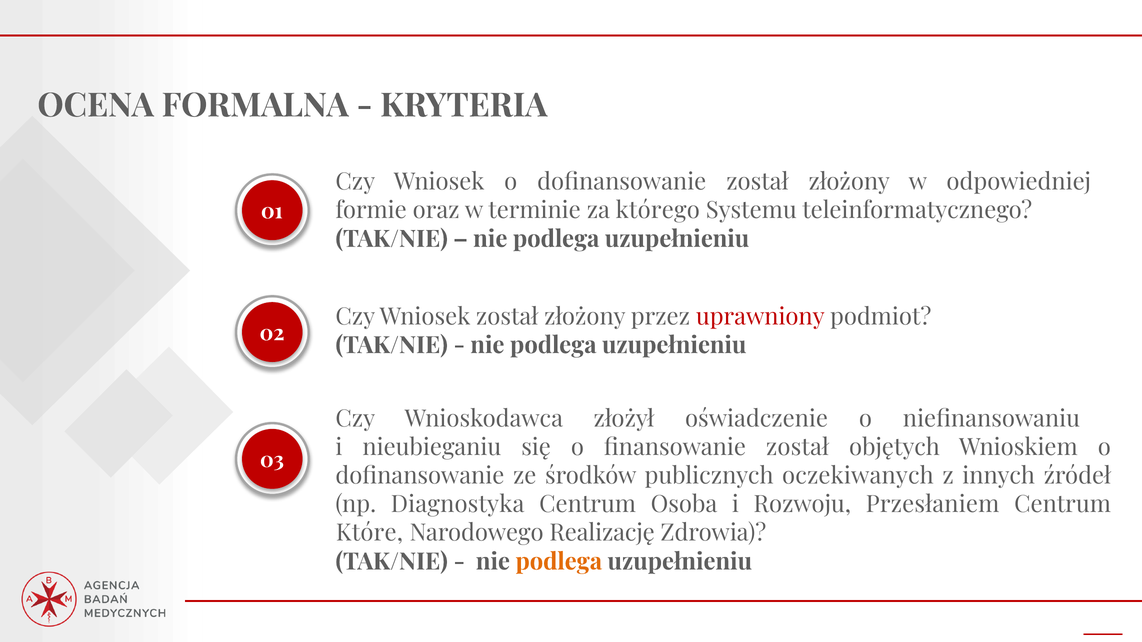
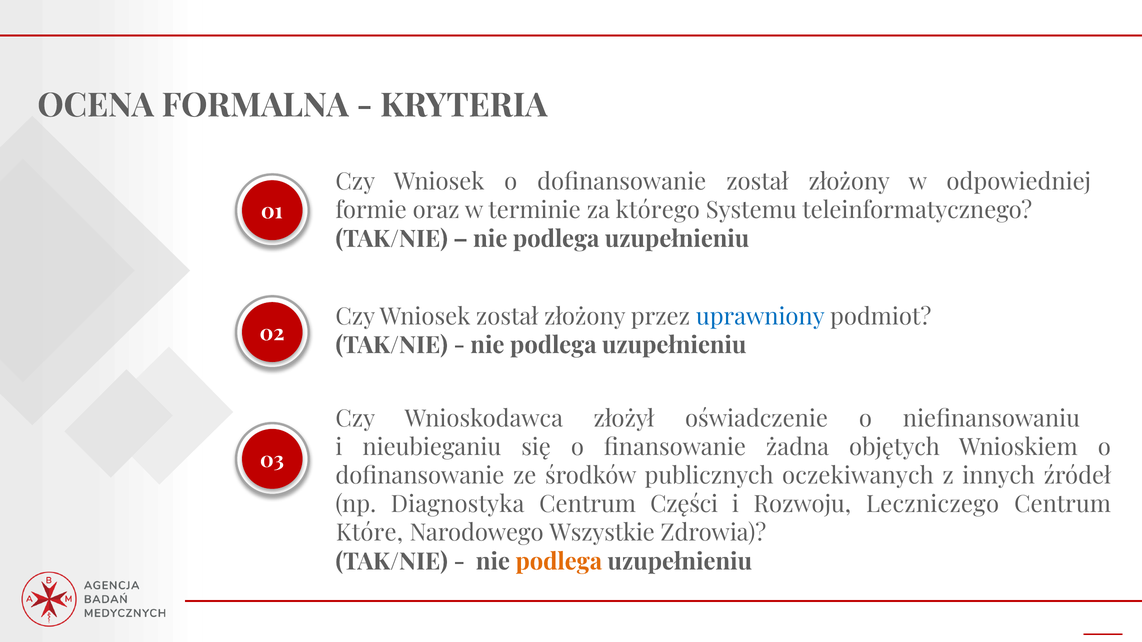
uprawniony colour: red -> blue
finansowanie został: został -> żadna
Osoba: Osoba -> Części
Przesłaniem: Przesłaniem -> Leczniczego
Realizację: Realizację -> Wszystkie
